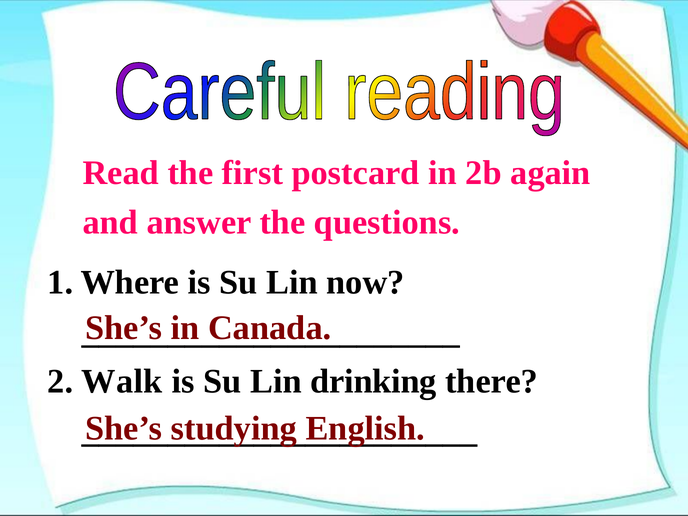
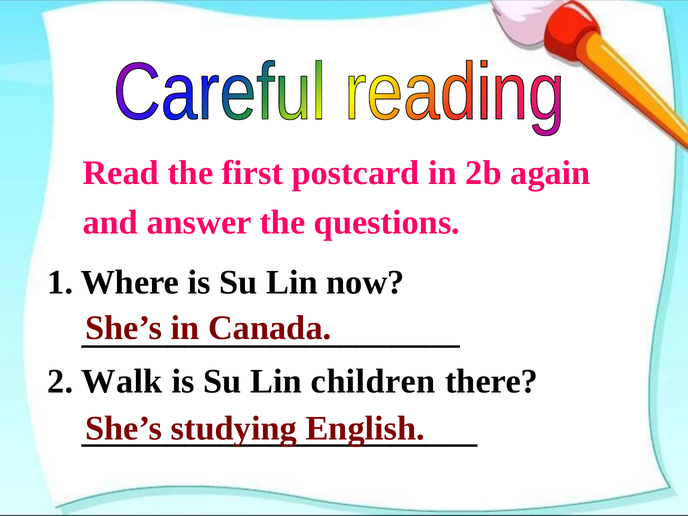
drinking: drinking -> children
